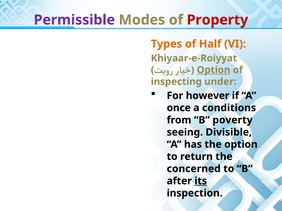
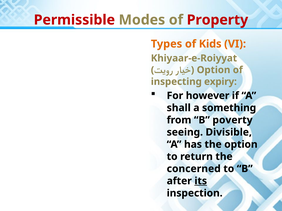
Permissible colour: purple -> red
Half: Half -> Kids
Option at (214, 70) underline: present -> none
under: under -> expiry
once: once -> shall
conditions: conditions -> something
